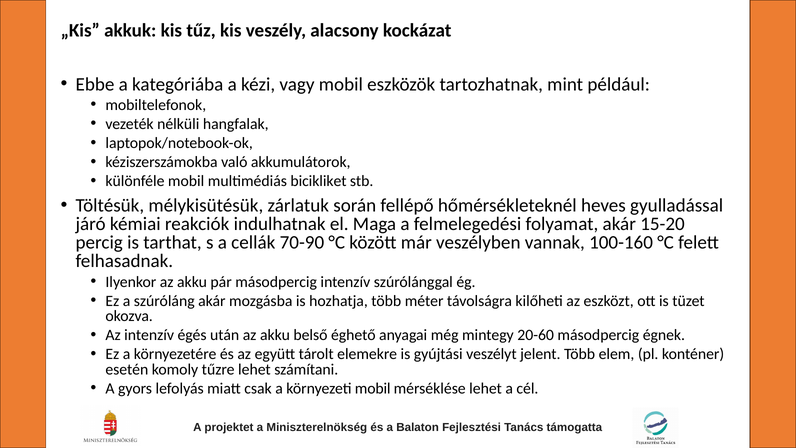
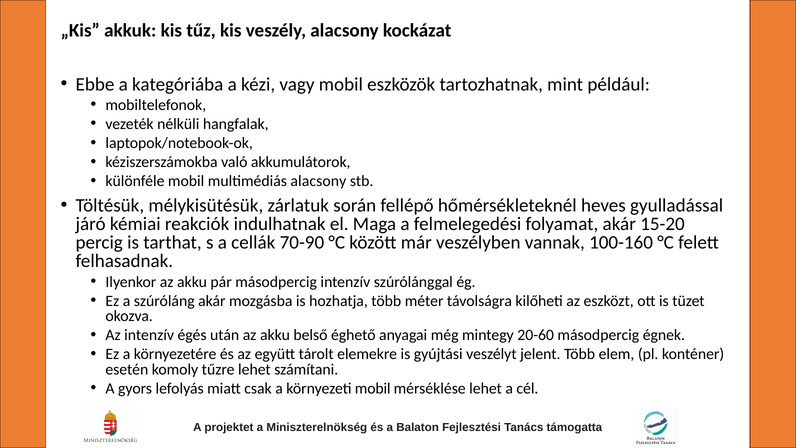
multimédiás bicikliket: bicikliket -> alacsony
